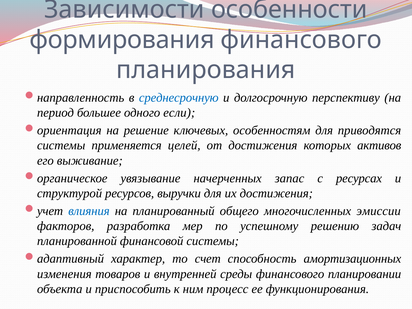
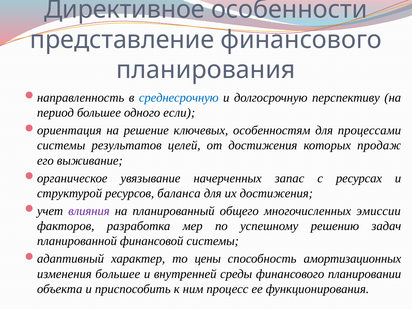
Зависимости: Зависимости -> Директивное
формирования: формирования -> представление
приводятся: приводятся -> процессами
применяется: применяется -> результатов
активов: активов -> продаж
выручки: выручки -> баланса
влияния colour: blue -> purple
счет: счет -> цены
изменения товаров: товаров -> большее
